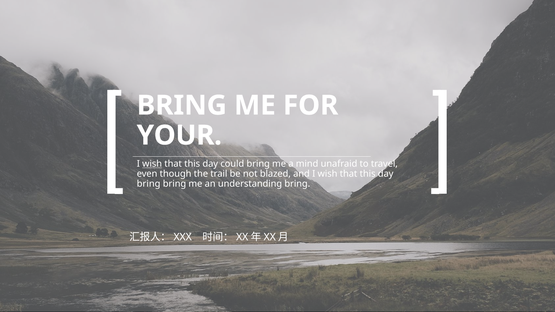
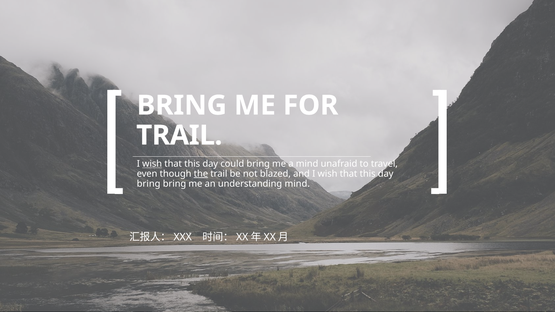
YOUR at (179, 135): YOUR -> TRAIL
the underline: none -> present
understanding bring: bring -> mind
